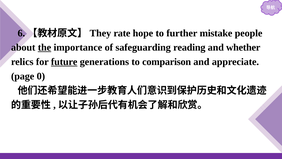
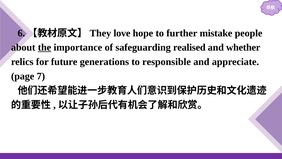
rate: rate -> love
reading: reading -> realised
future underline: present -> none
comparison: comparison -> responsible
0: 0 -> 7
